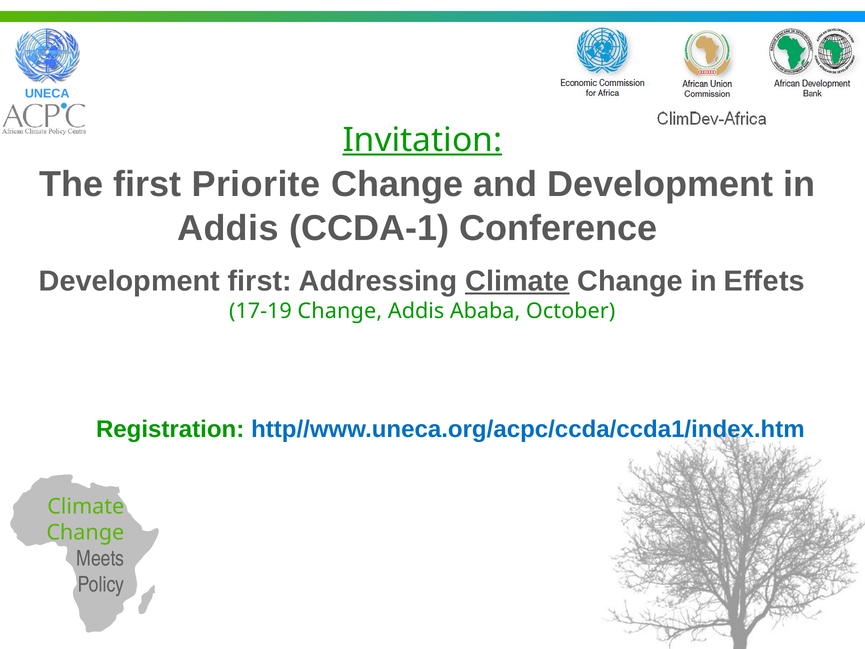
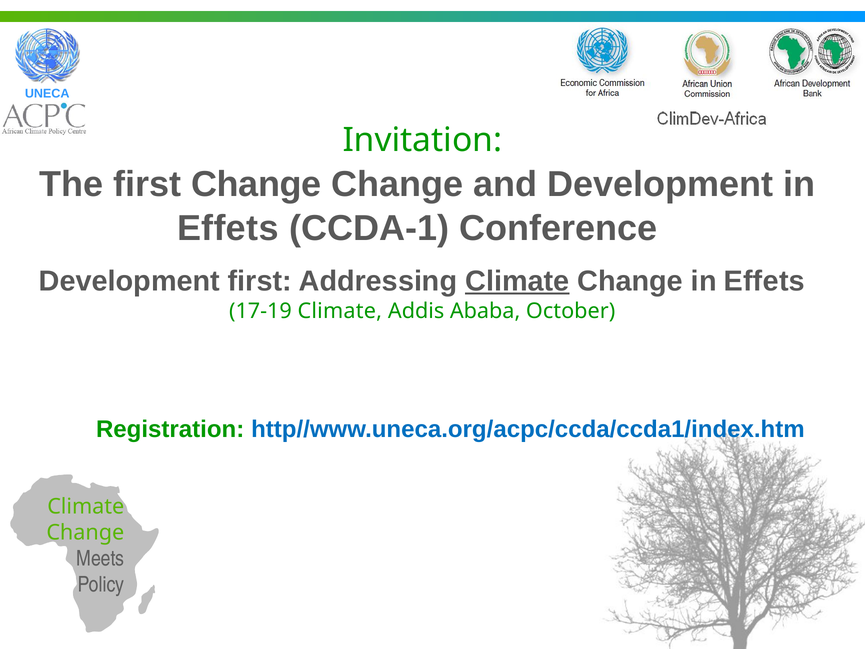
Invitation underline: present -> none
first Priorite: Priorite -> Change
Addis at (228, 228): Addis -> Effets
17-19 Change: Change -> Climate
